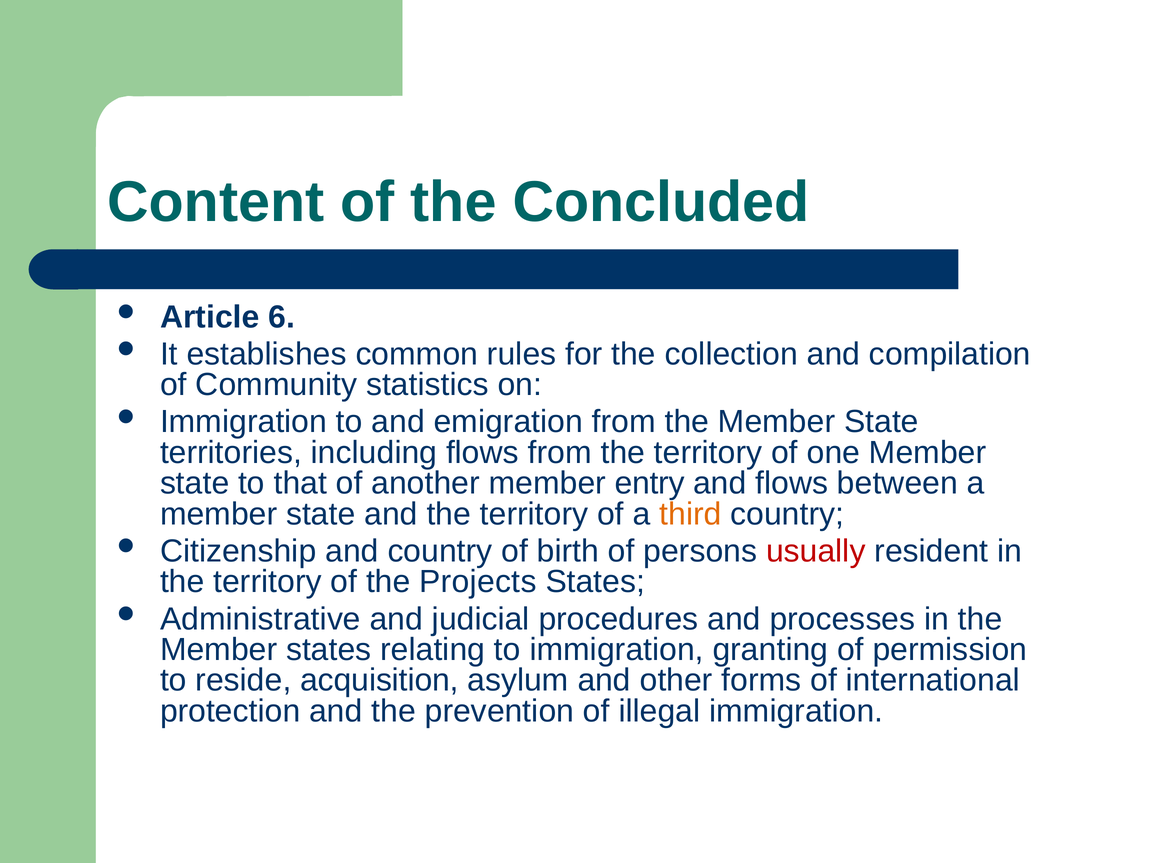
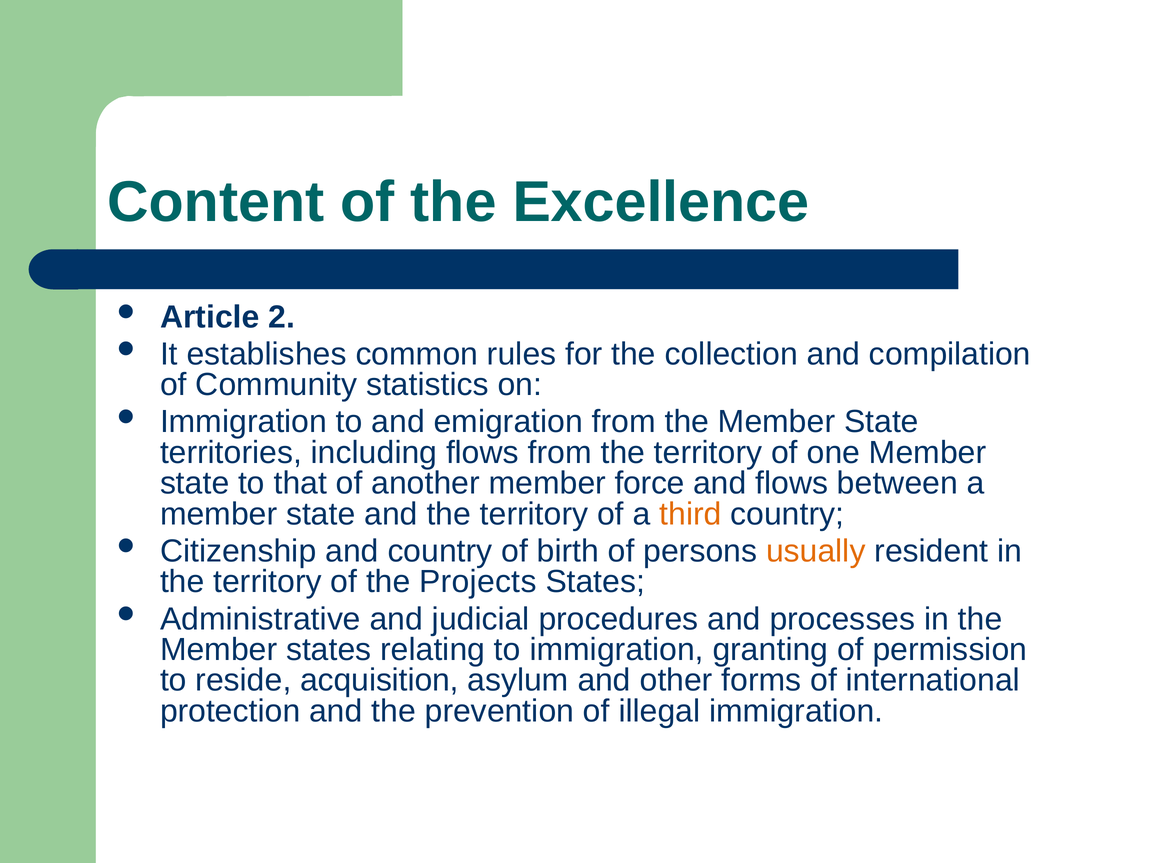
Concluded: Concluded -> Excellence
6: 6 -> 2
entry: entry -> force
usually colour: red -> orange
